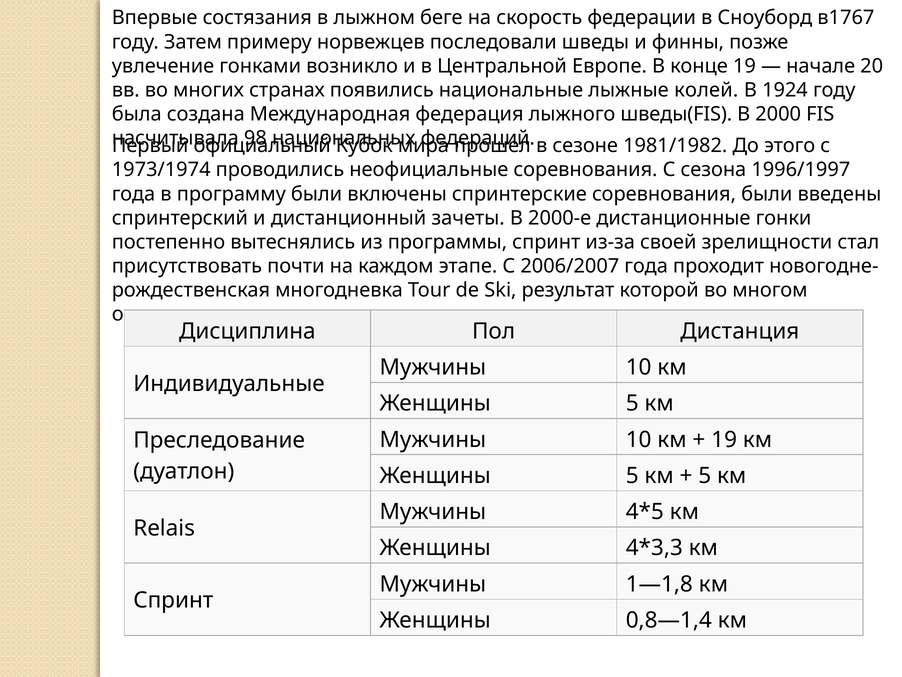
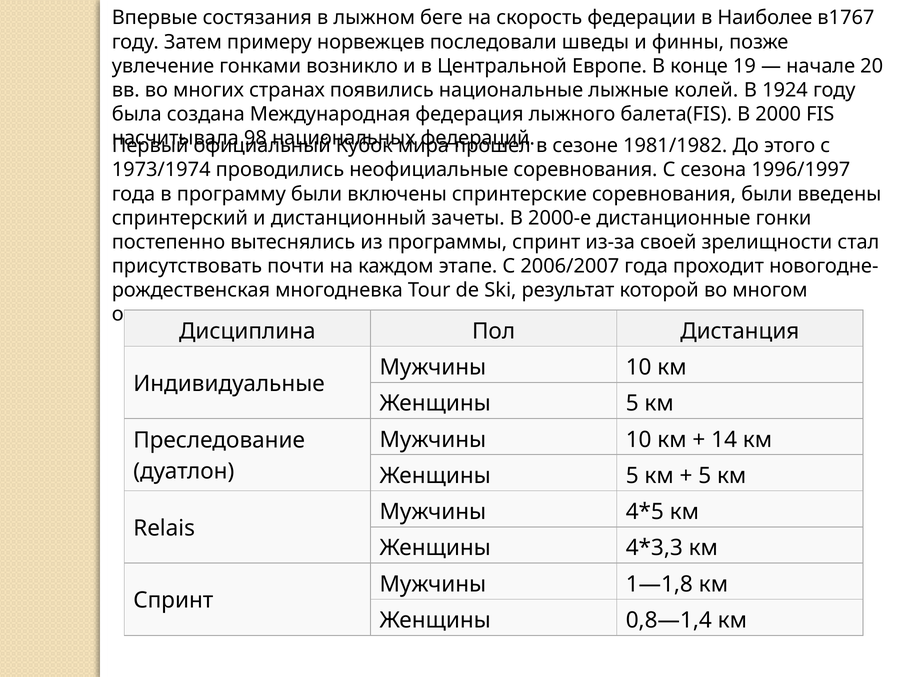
Сноуборд: Сноуборд -> Наиболее
шведы(FIS: шведы(FIS -> балета(FIS
19 at (724, 439): 19 -> 14
